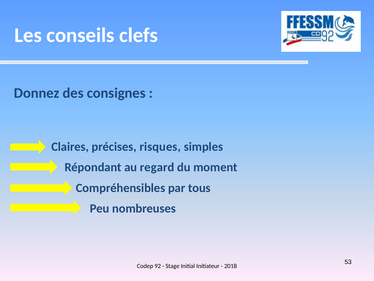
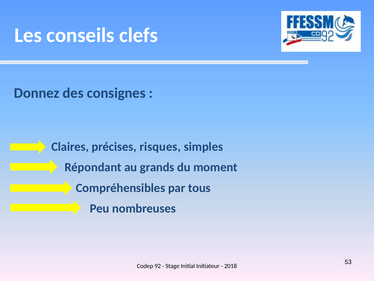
regard: regard -> grands
